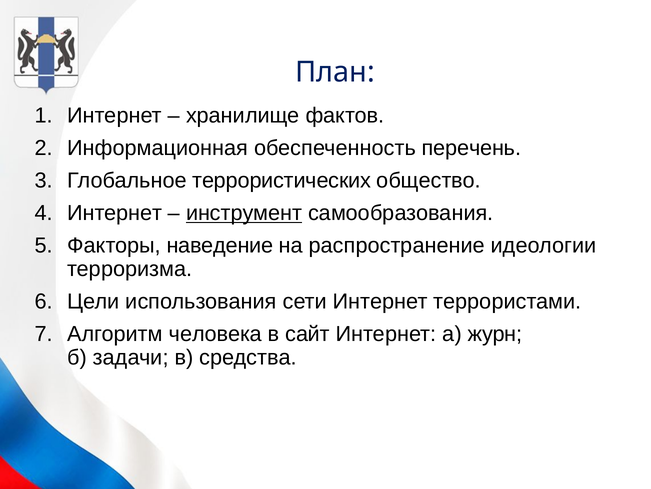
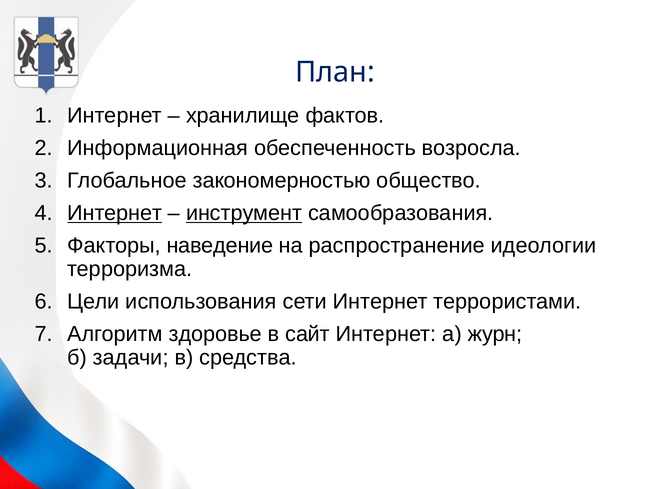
перечень: перечень -> возросла
террористических: террористических -> закономерностью
Интернет at (115, 213) underline: none -> present
человека: человека -> здоровье
